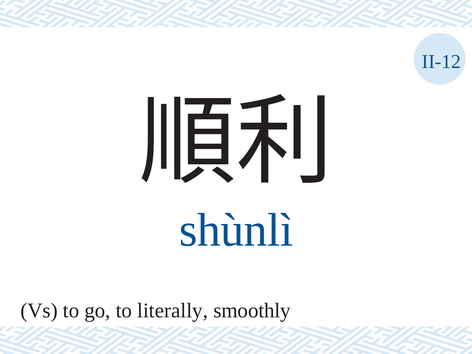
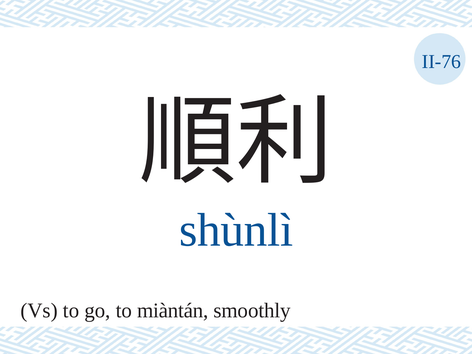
II-12: II-12 -> II-76
literally: literally -> miàntán
